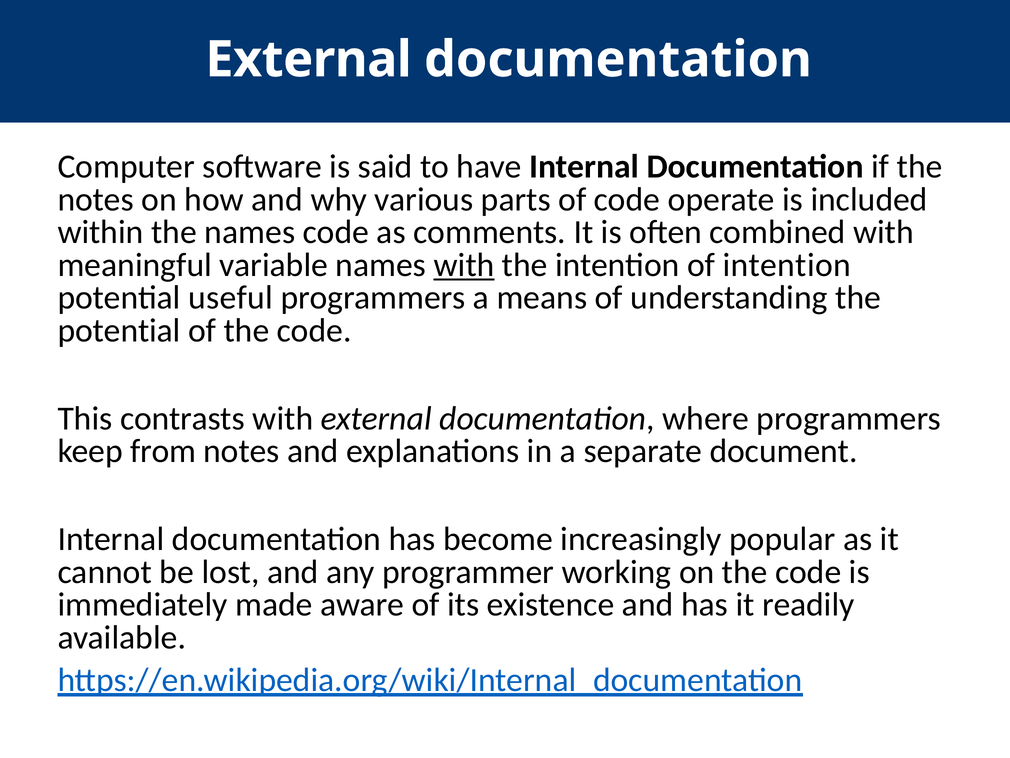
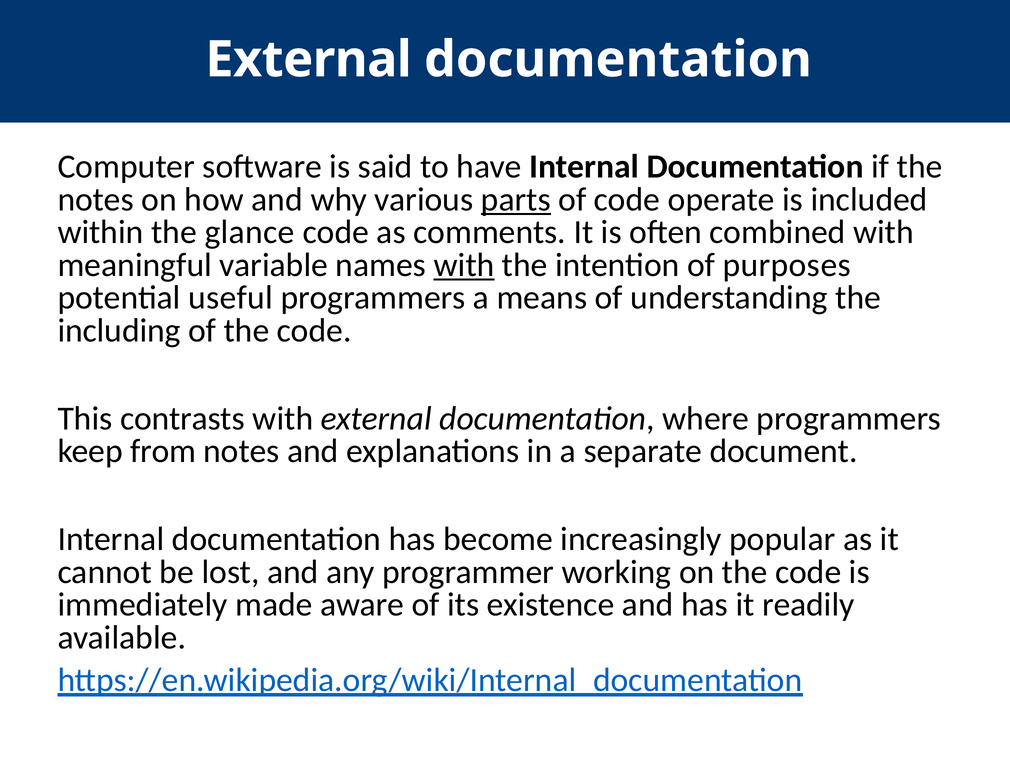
parts underline: none -> present
the names: names -> glance
of intention: intention -> purposes
potential at (119, 330): potential -> including
